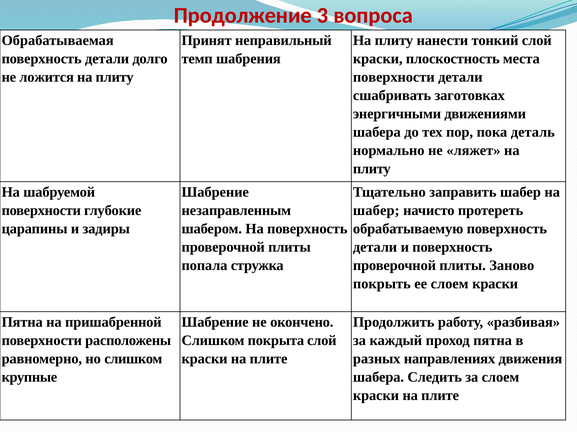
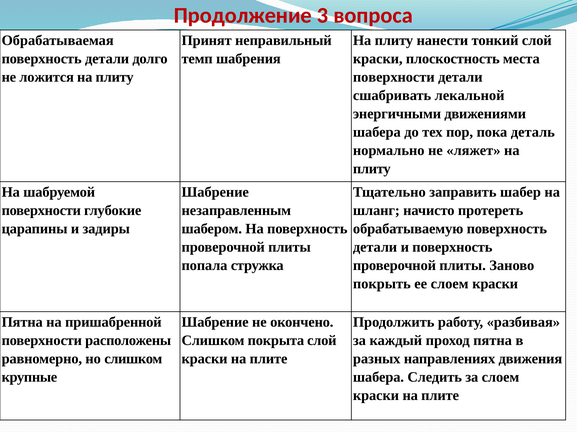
заготовках: заготовках -> лекальной
шабер at (376, 211): шабер -> шланг
